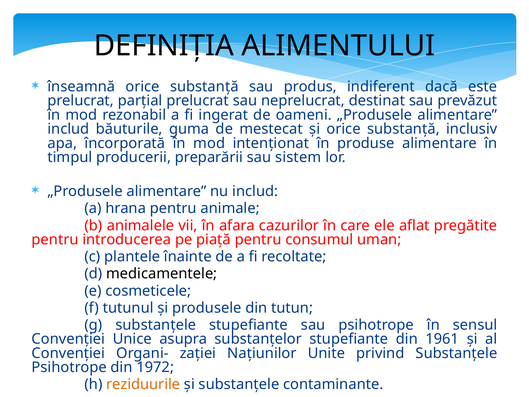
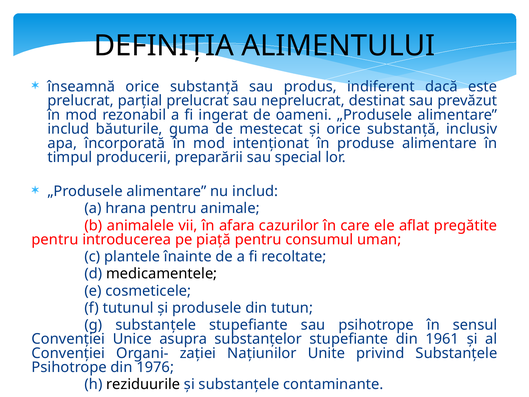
sistem: sistem -> special
1972: 1972 -> 1976
reziduurile colour: orange -> black
